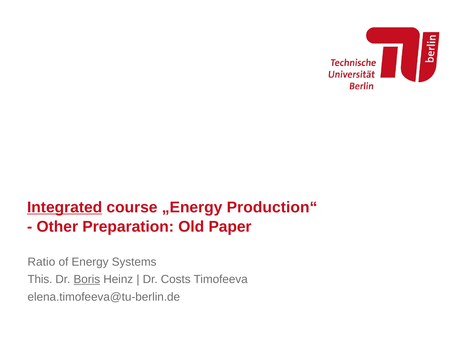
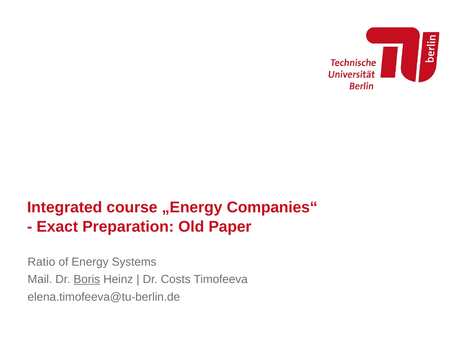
Integrated underline: present -> none
Production“: Production“ -> Companies“
Other: Other -> Exact
This: This -> Mail
